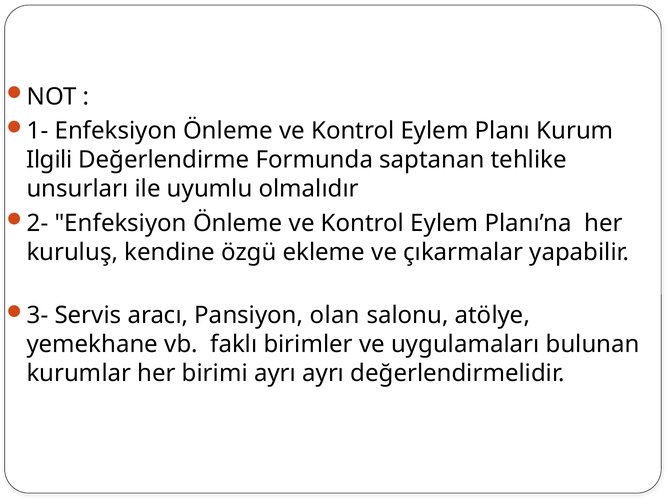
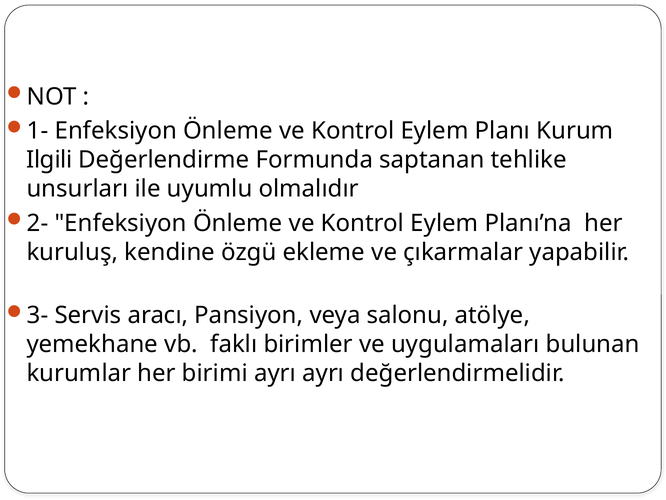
olan: olan -> veya
